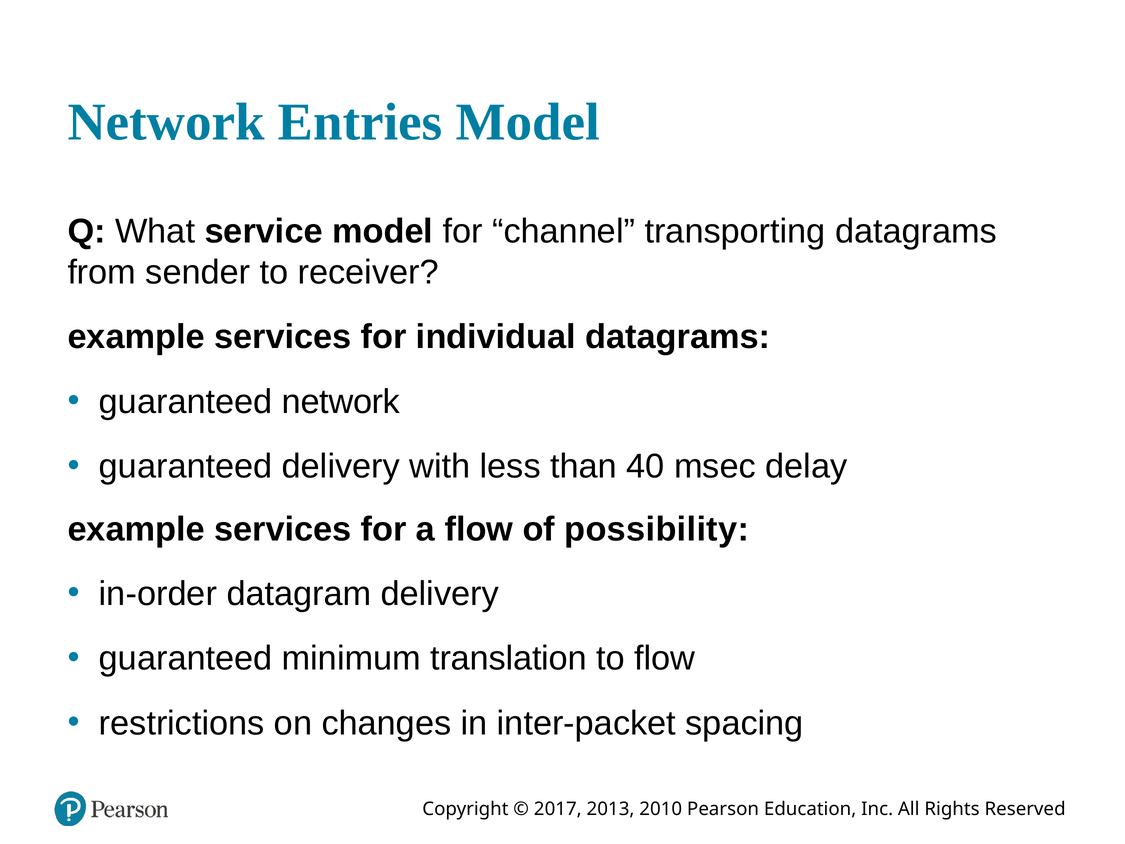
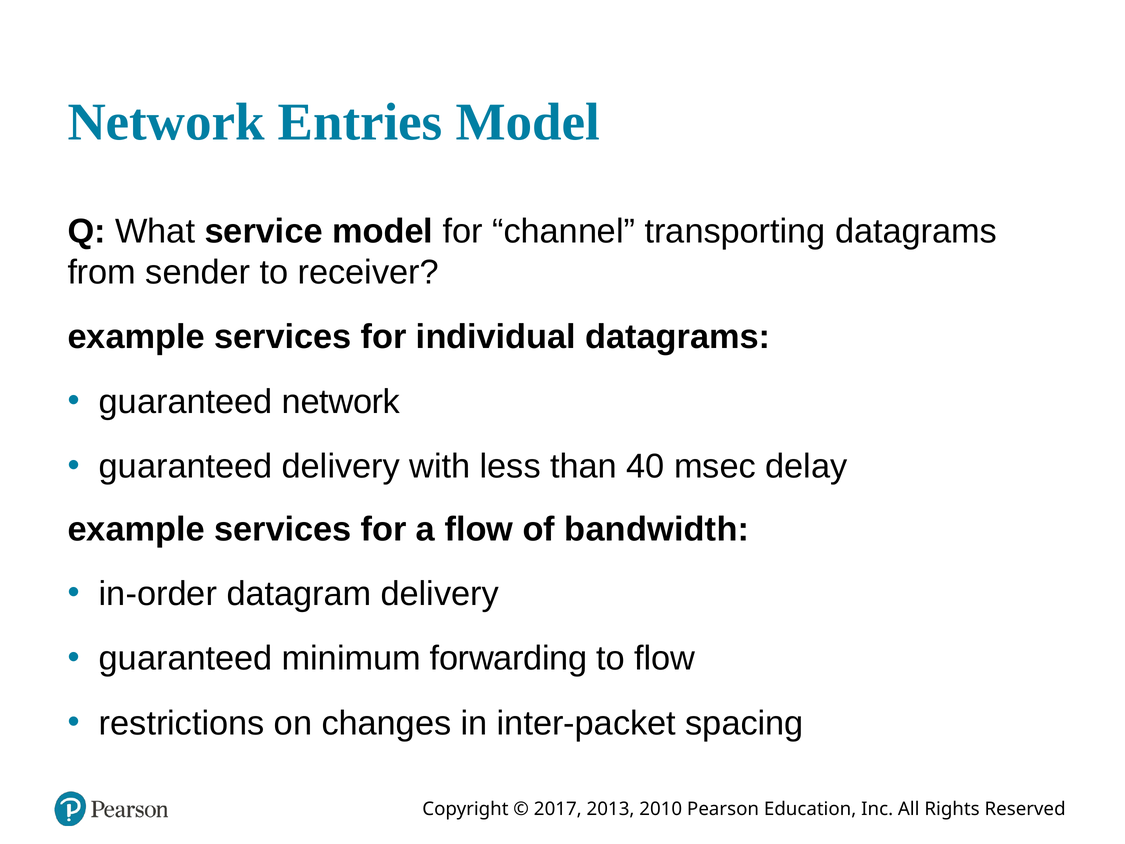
possibility: possibility -> bandwidth
translation: translation -> forwarding
